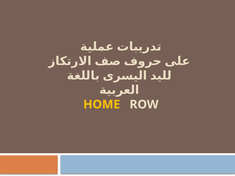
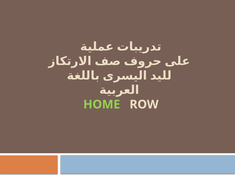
HOME colour: yellow -> light green
